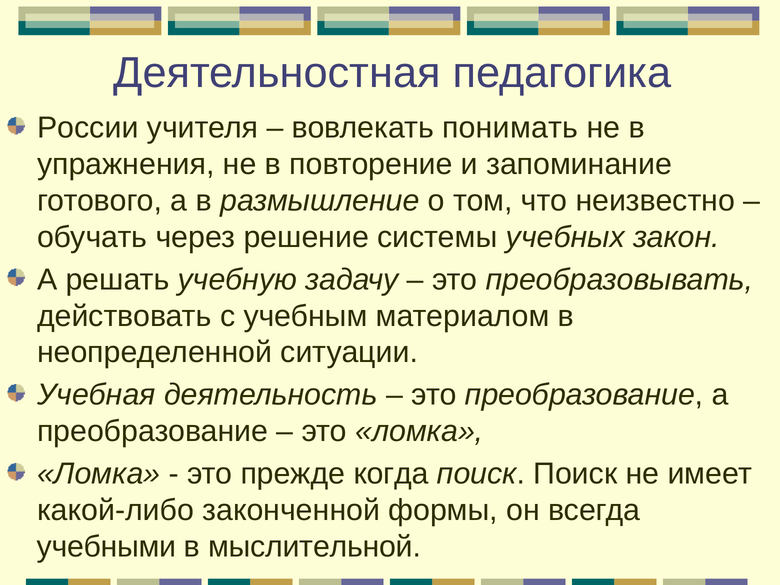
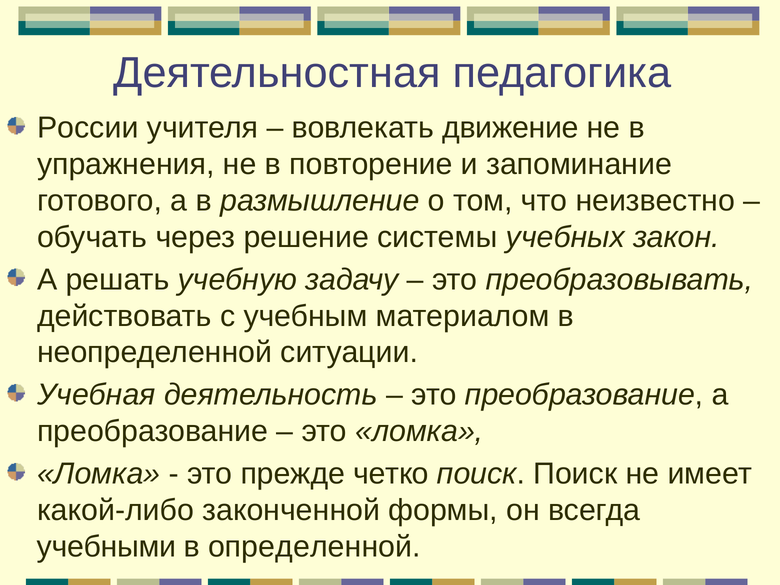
понимать: понимать -> движение
когда: когда -> четко
мыслительной: мыслительной -> определенной
